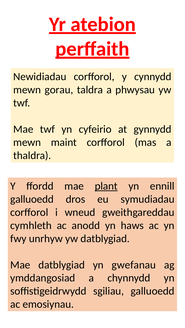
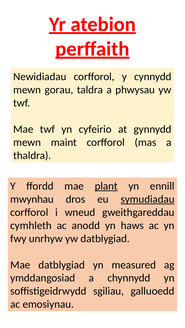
galluoedd at (32, 200): galluoedd -> mwynhau
symudiadau underline: none -> present
gwefanau: gwefanau -> measured
